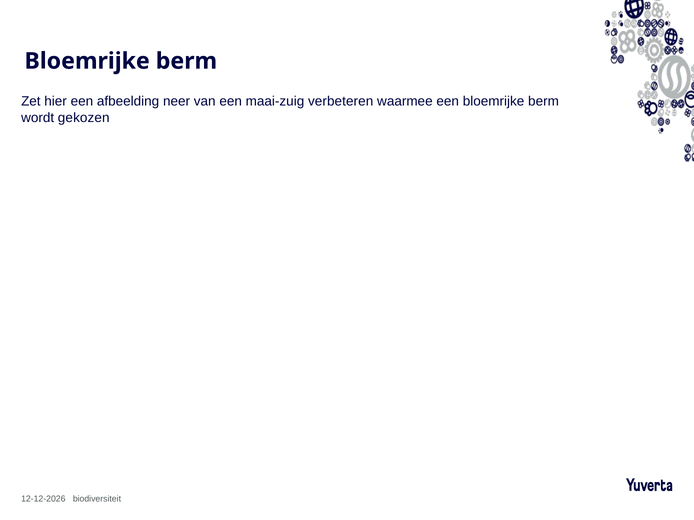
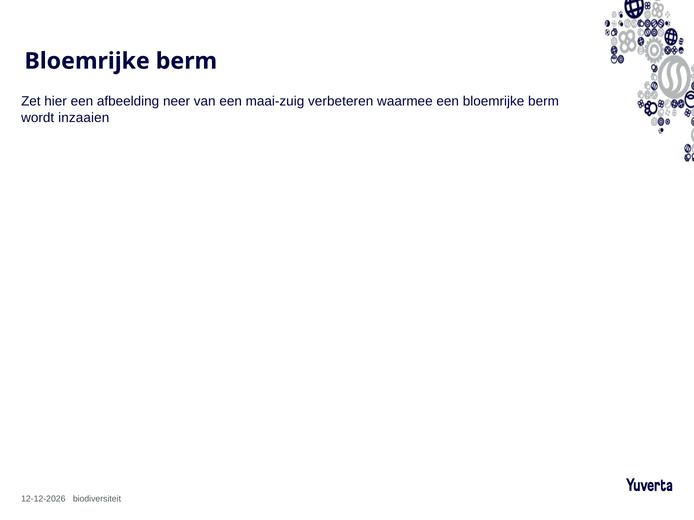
gekozen: gekozen -> inzaaien
